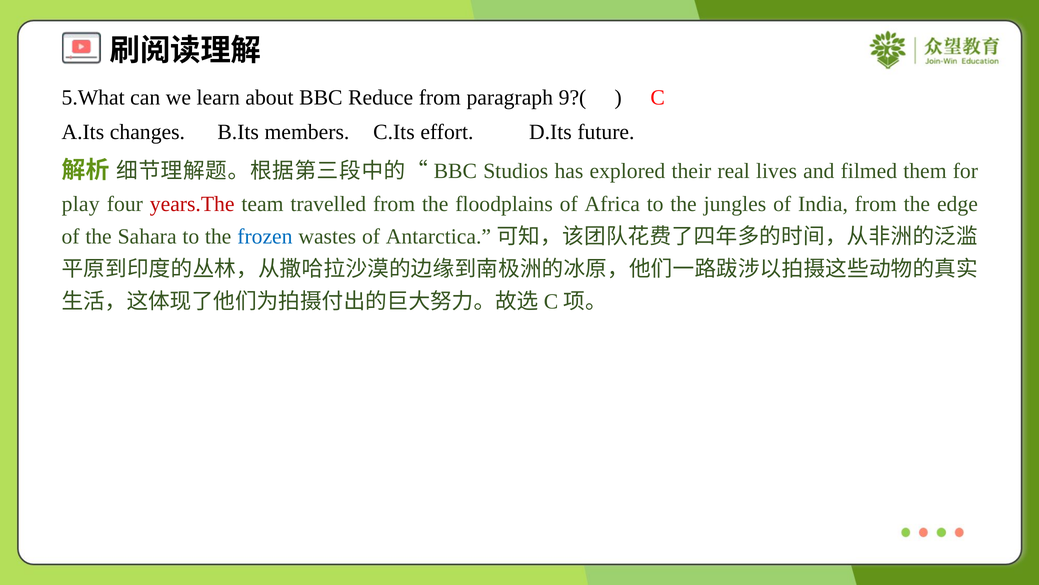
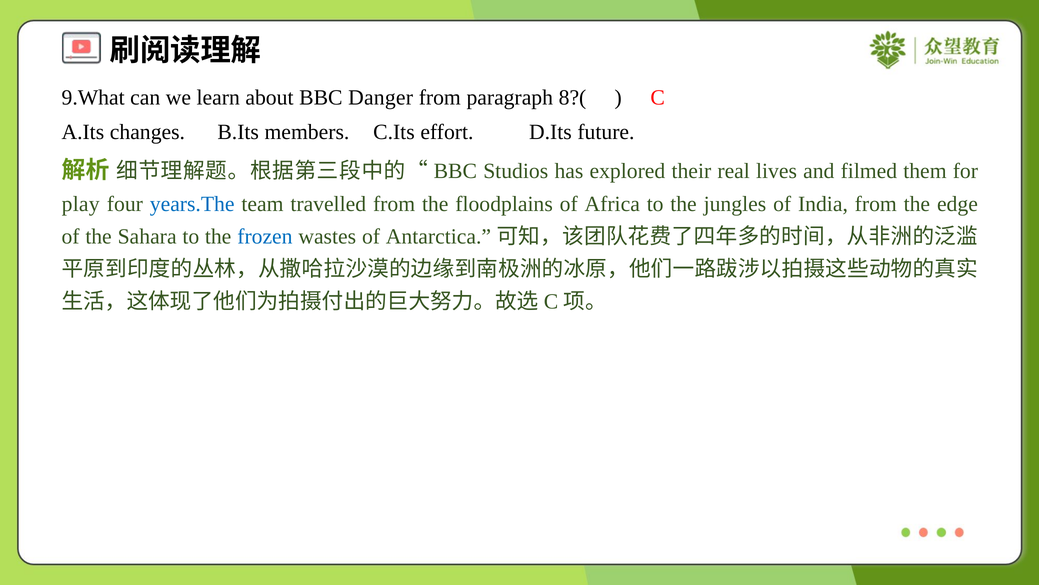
5.What: 5.What -> 9.What
Reduce: Reduce -> Danger
9?(: 9?( -> 8?(
years.The colour: red -> blue
